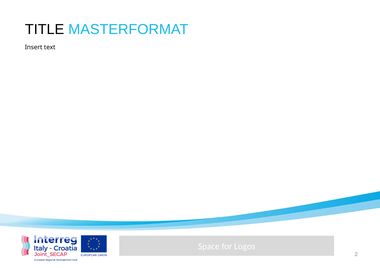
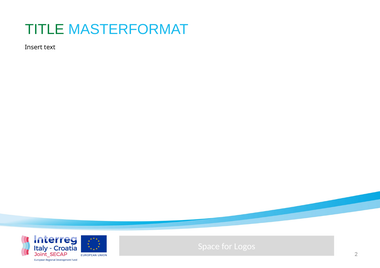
TITLE colour: black -> green
